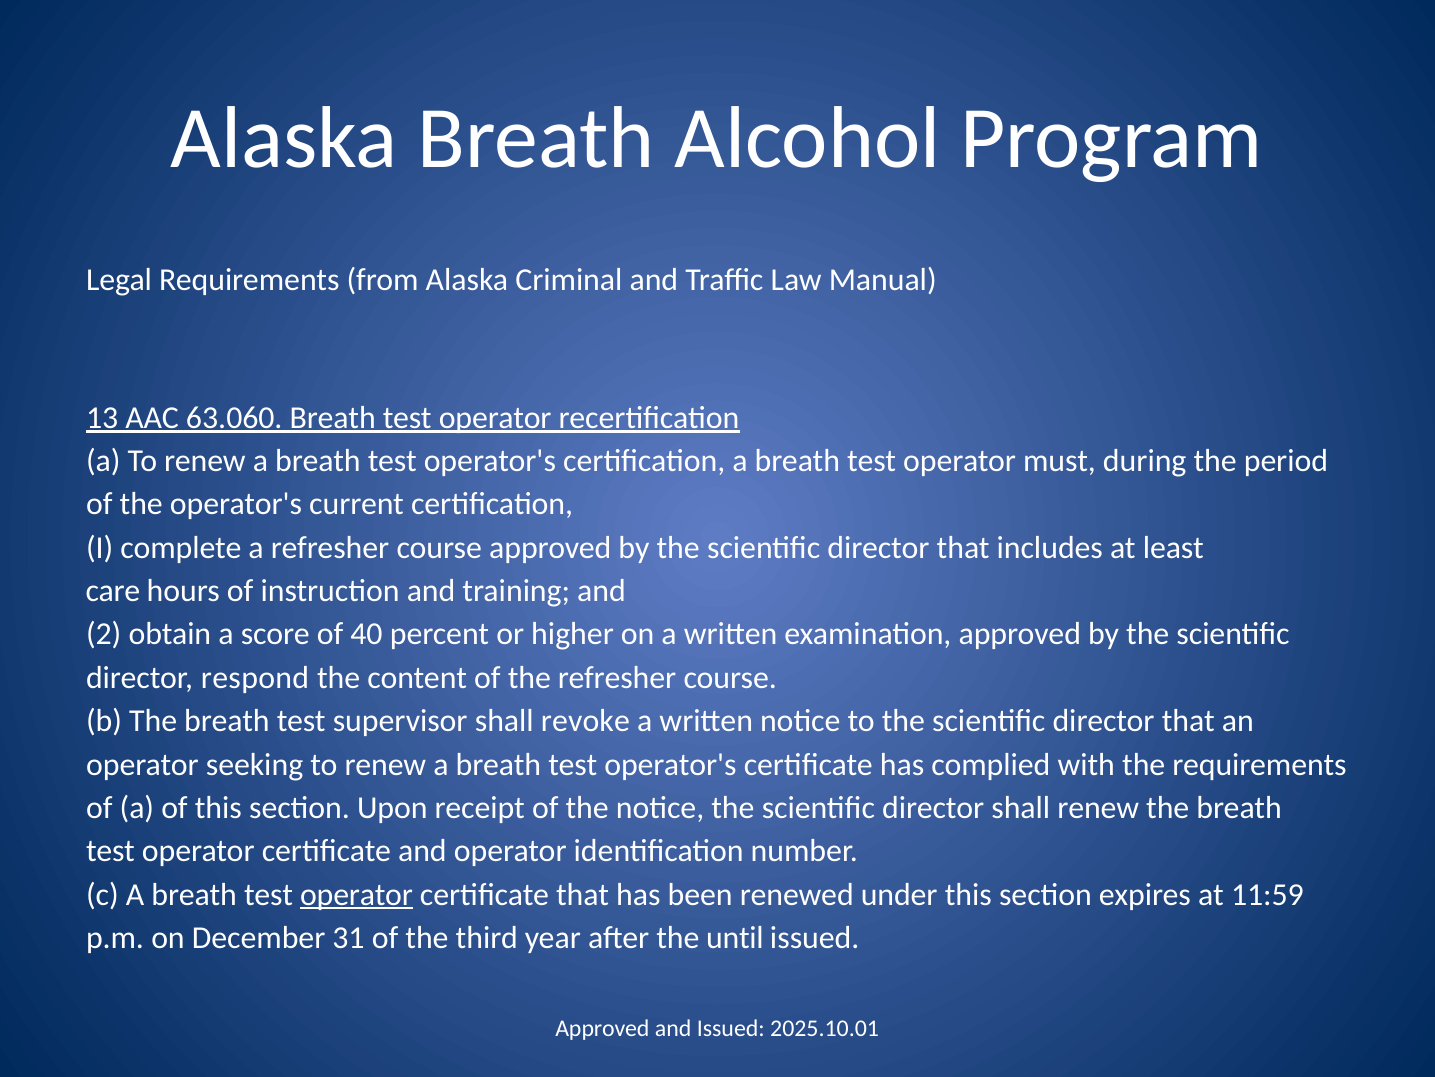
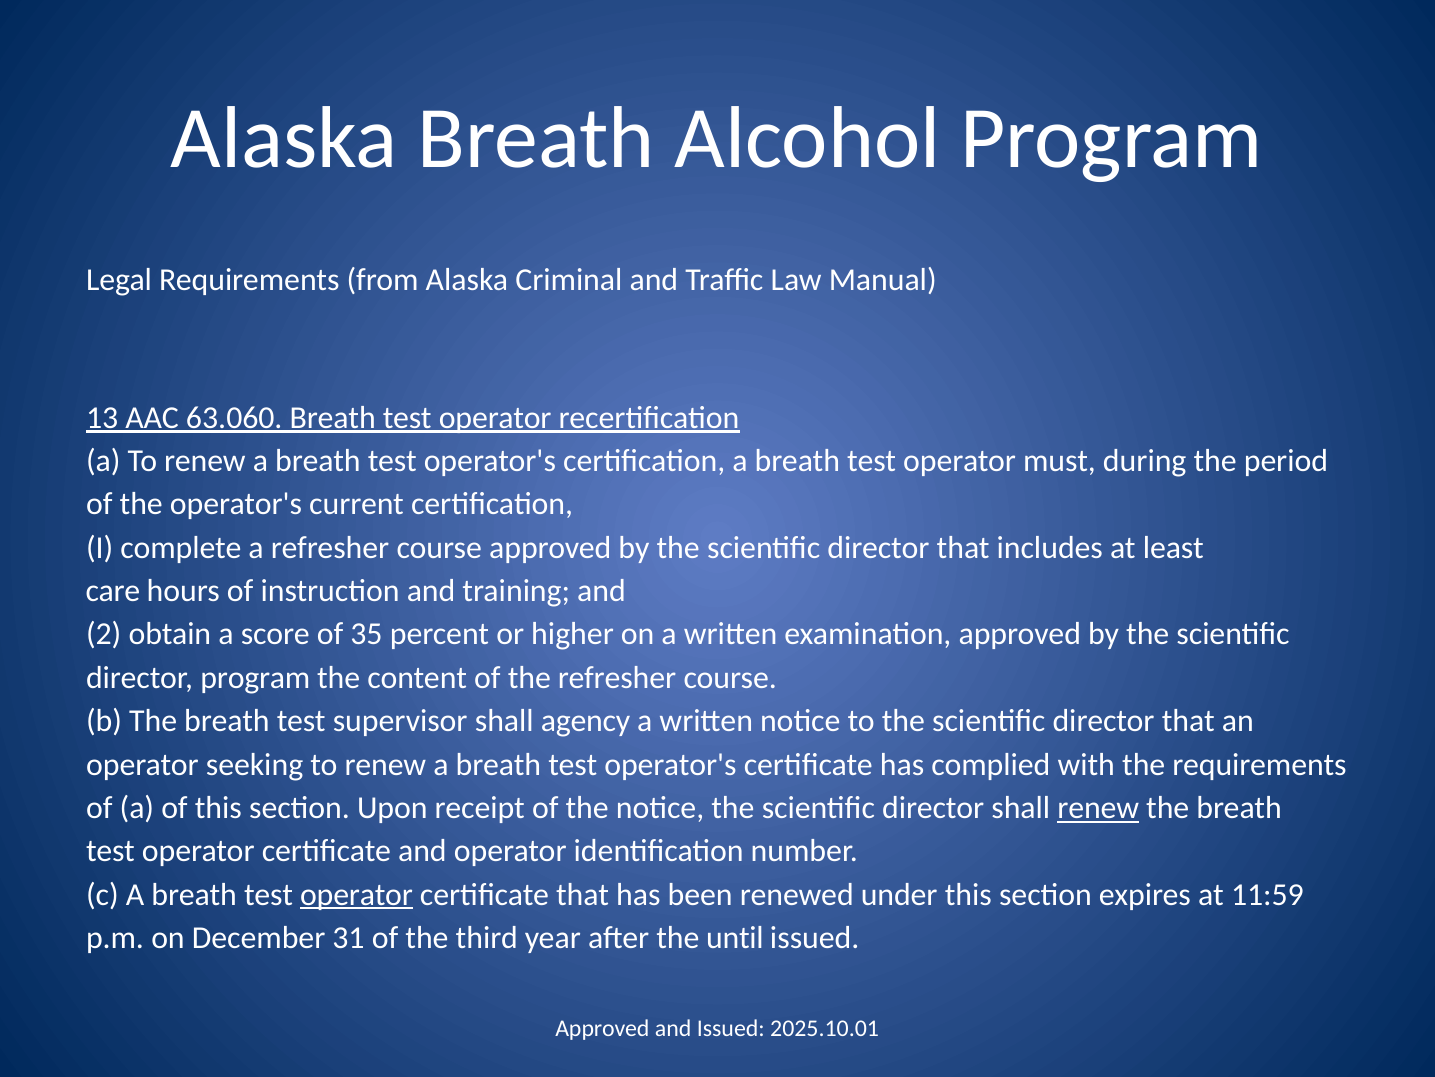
40: 40 -> 35
director respond: respond -> program
revoke: revoke -> agency
renew at (1098, 807) underline: none -> present
